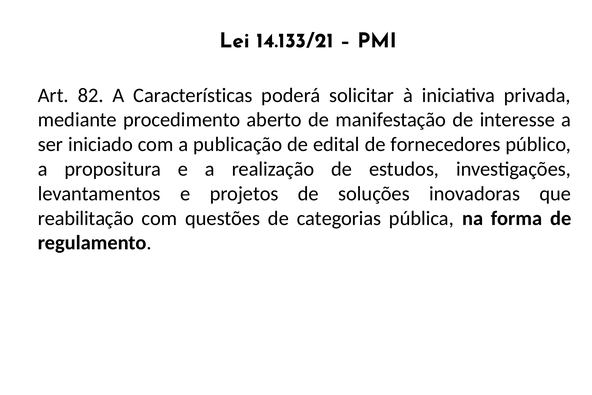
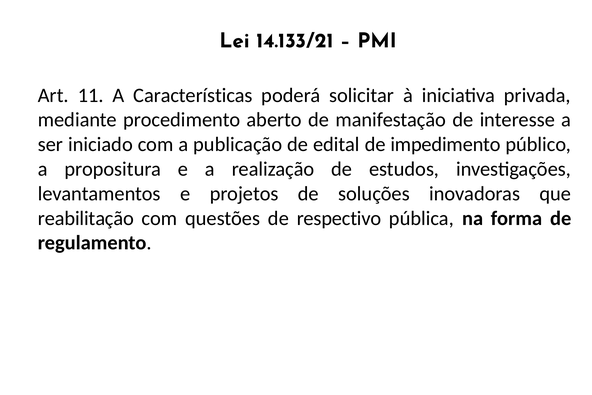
82: 82 -> 11
fornecedores: fornecedores -> impedimento
categorias: categorias -> respectivo
